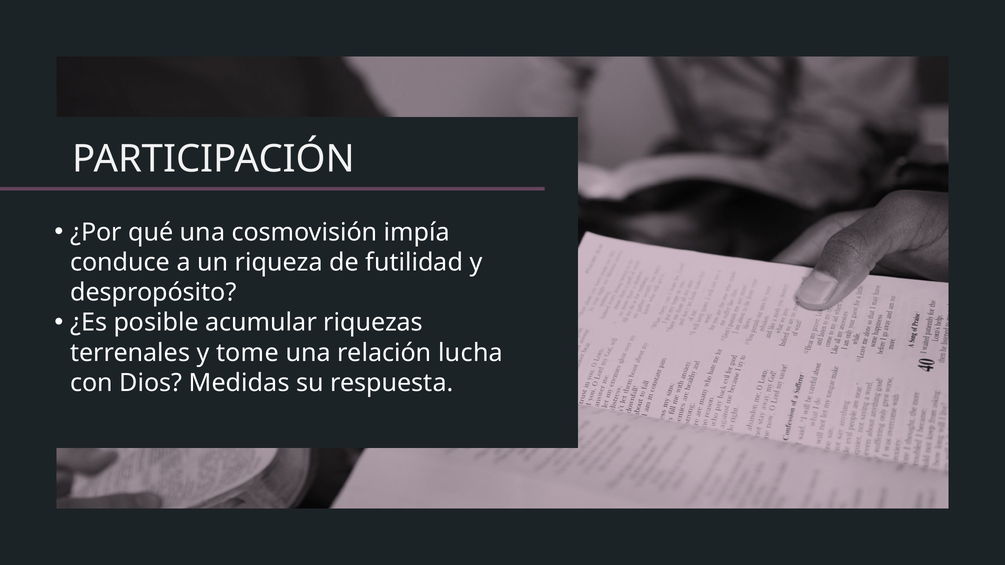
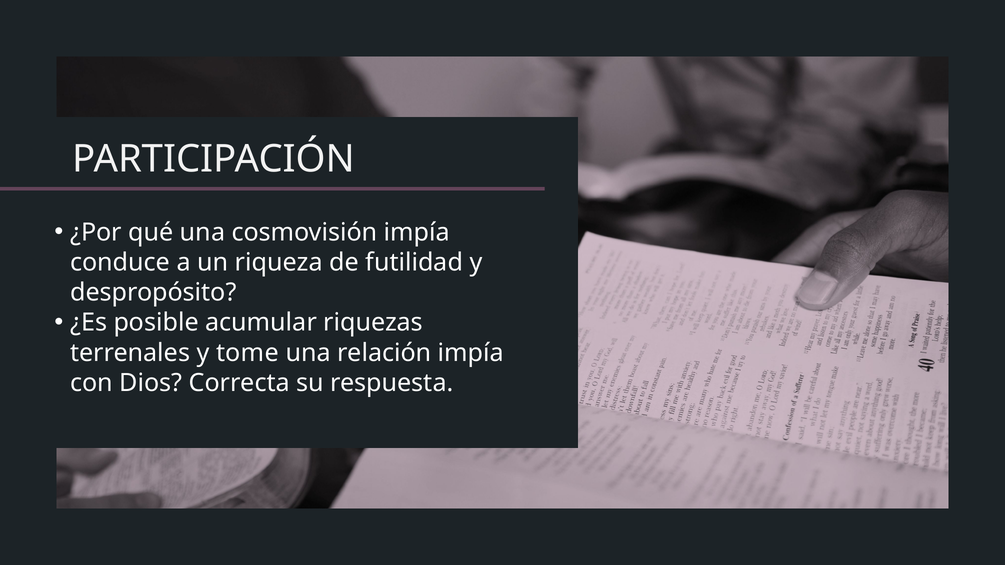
relación lucha: lucha -> impía
Medidas: Medidas -> Correcta
